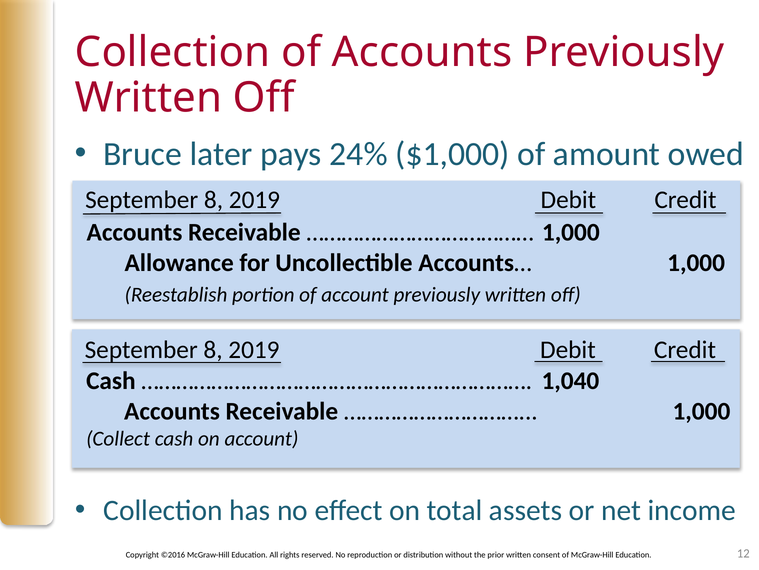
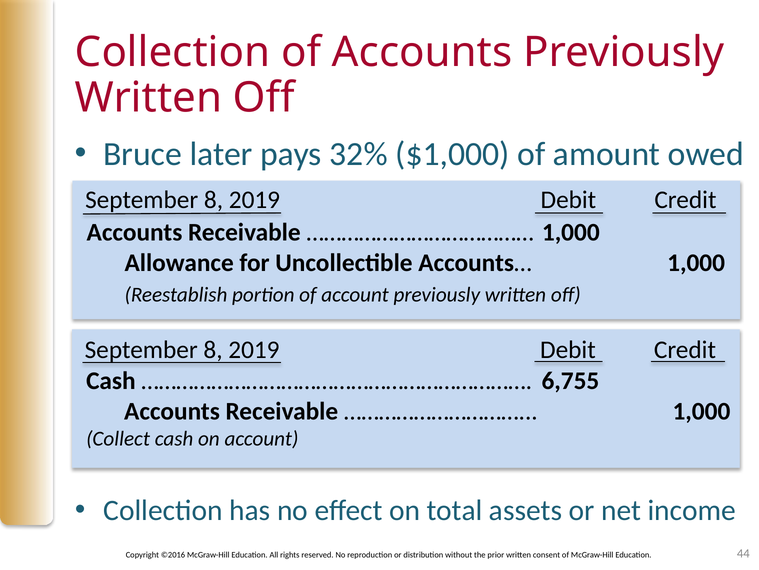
24%: 24% -> 32%
1,040: 1,040 -> 6,755
12: 12 -> 44
